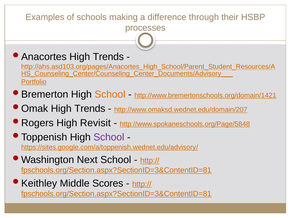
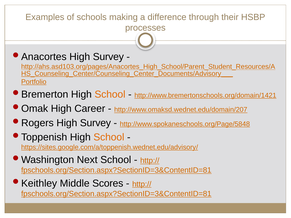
Trends at (108, 57): Trends -> Survey
Trends at (90, 109): Trends -> Career
Revisit at (95, 123): Revisit -> Survey
School at (109, 137) colour: purple -> orange
